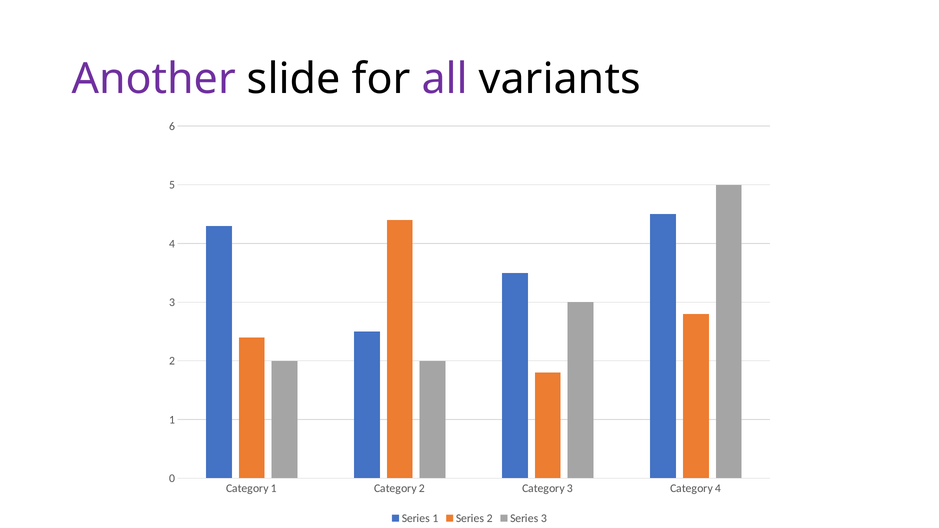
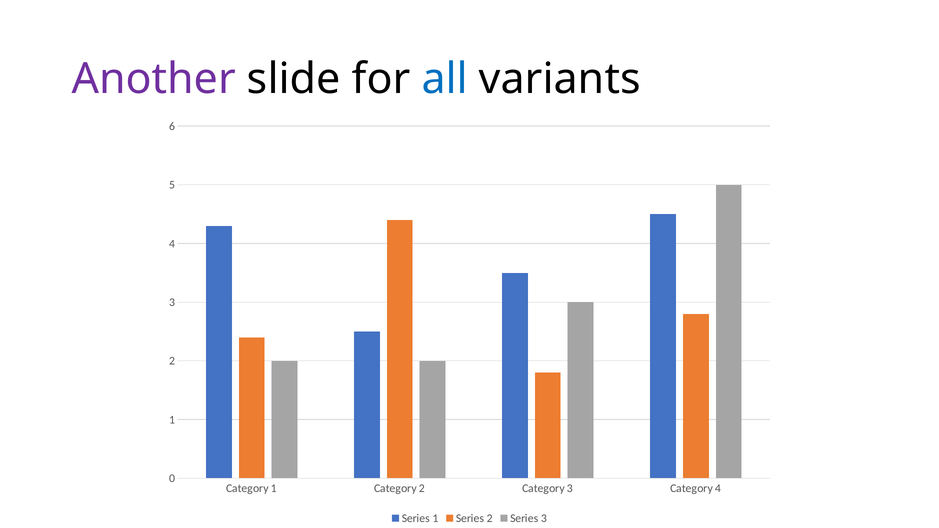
all colour: purple -> blue
